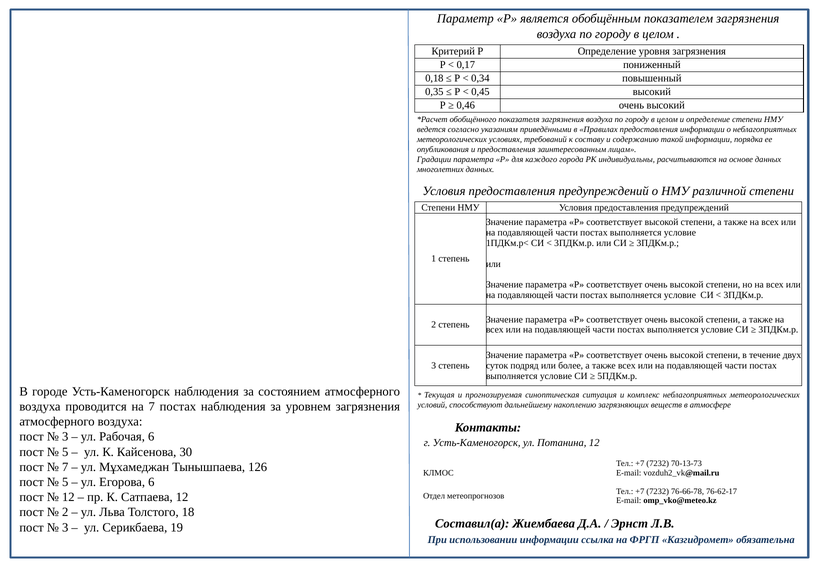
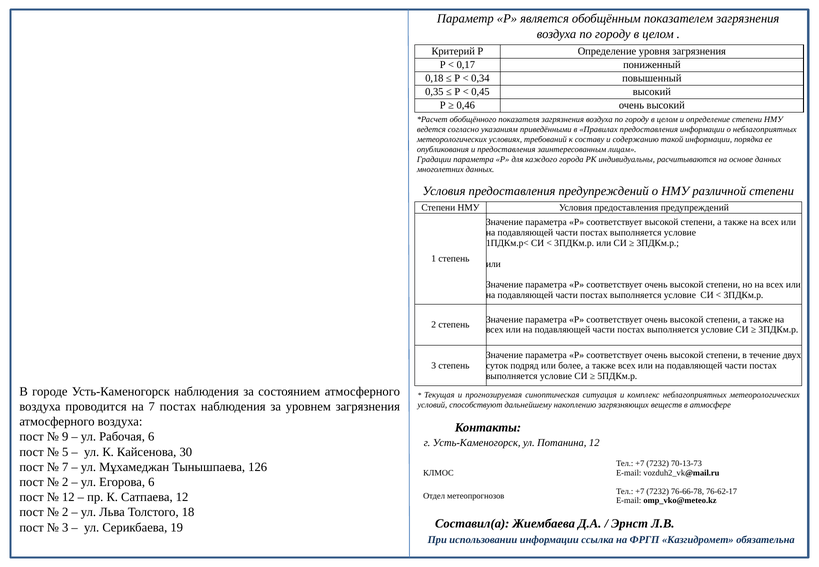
3 at (65, 437): 3 -> 9
5 at (65, 482): 5 -> 2
